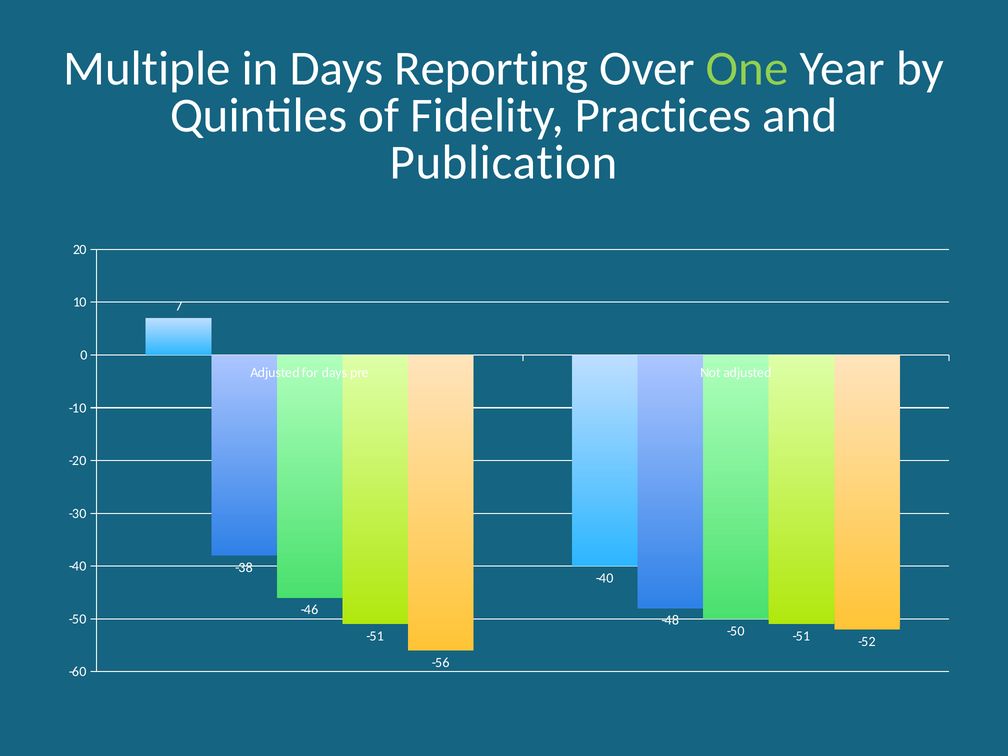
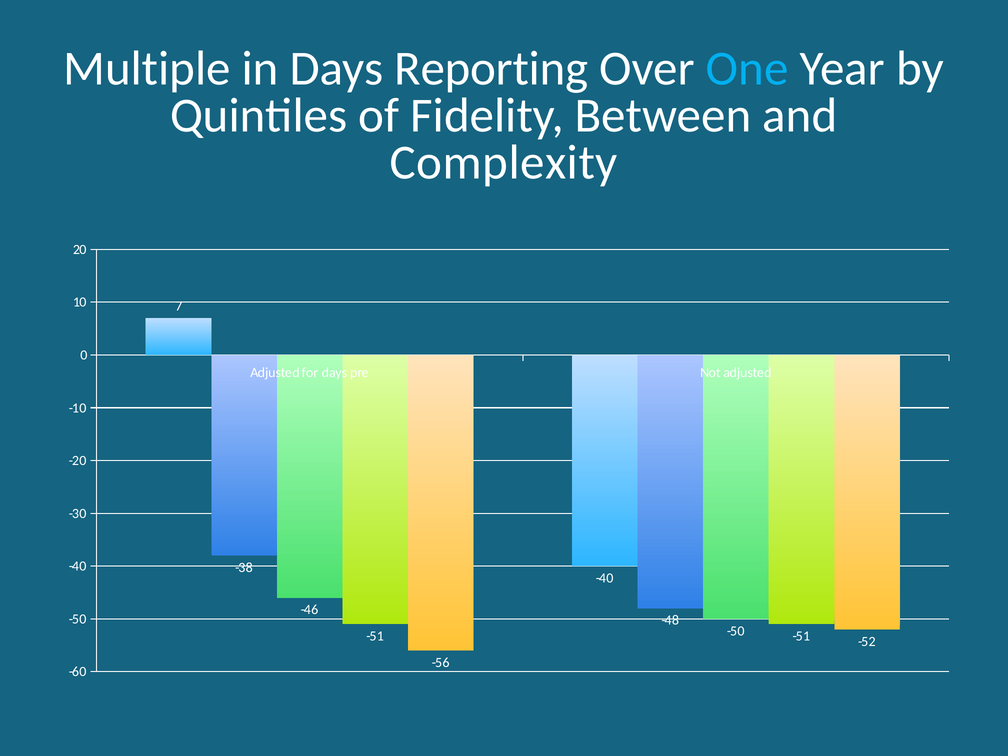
One colour: light green -> light blue
Practices: Practices -> Between
Publication: Publication -> Complexity
